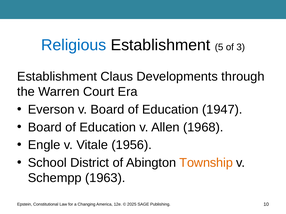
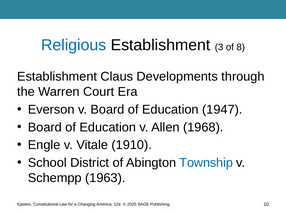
5: 5 -> 3
3: 3 -> 8
1956: 1956 -> 1910
Township colour: orange -> blue
